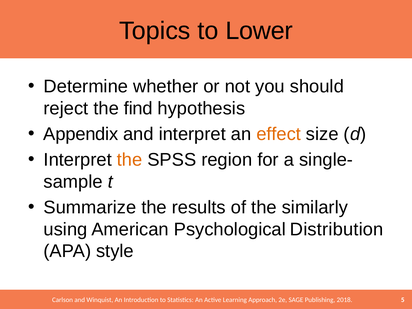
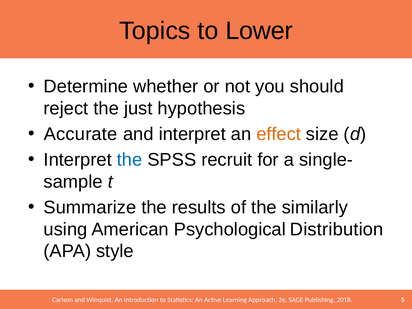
find: find -> just
Appendix: Appendix -> Accurate
the at (130, 160) colour: orange -> blue
region: region -> recruit
